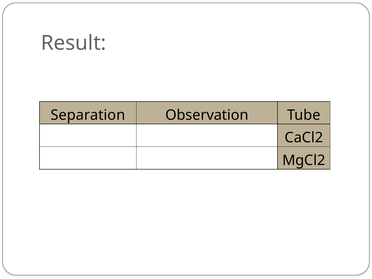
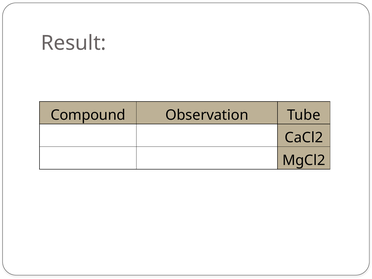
Separation: Separation -> Compound
